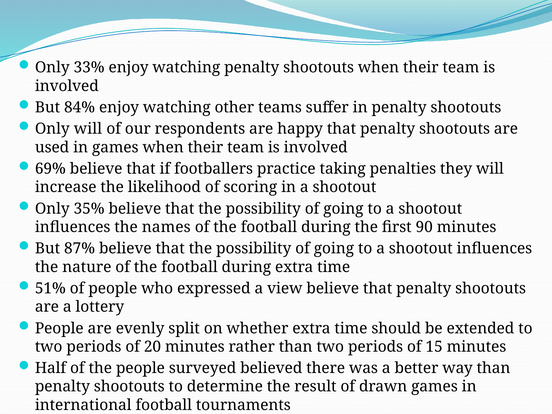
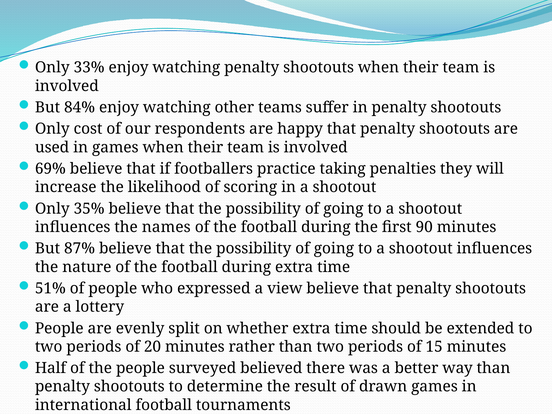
Only will: will -> cost
